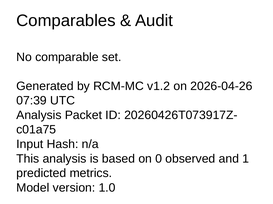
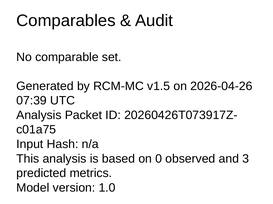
v1.2: v1.2 -> v1.5
1: 1 -> 3
